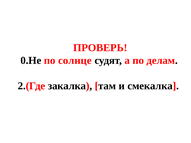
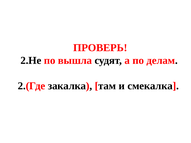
0.Не: 0.Не -> 2.Не
солнце: солнце -> вышла
